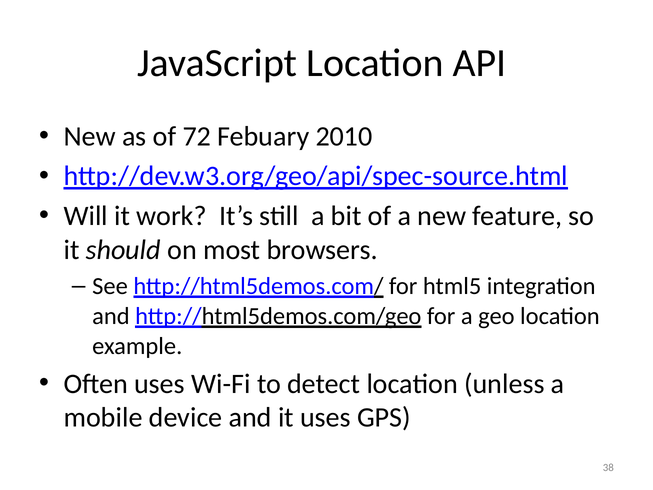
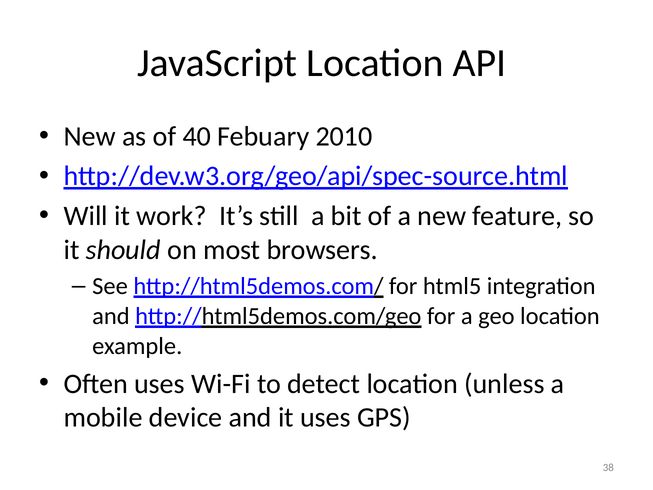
72: 72 -> 40
